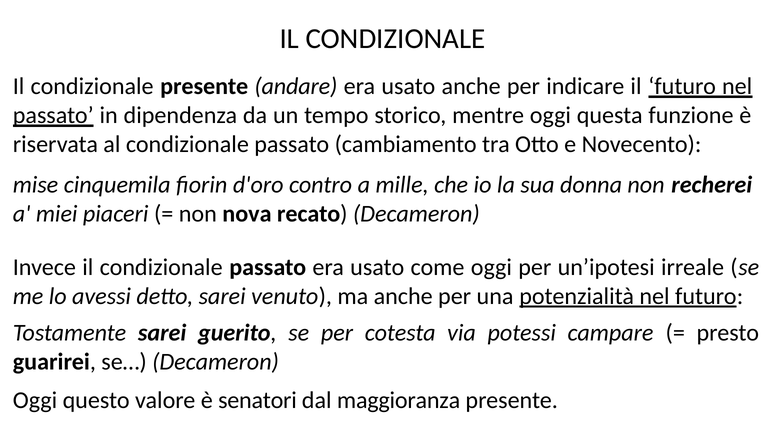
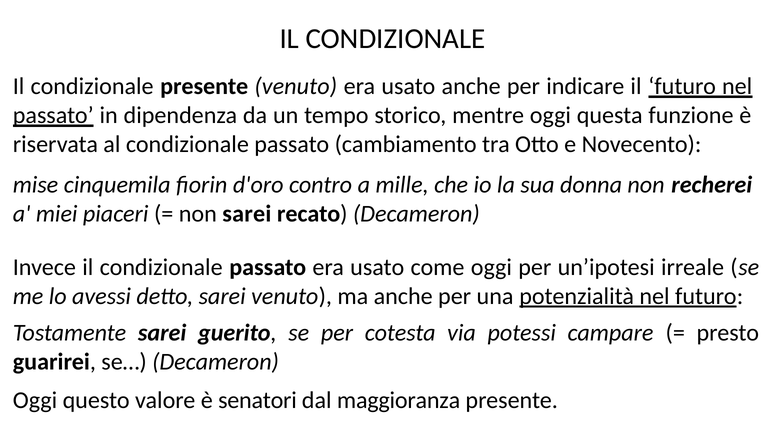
presente andare: andare -> venuto
non nova: nova -> sarei
